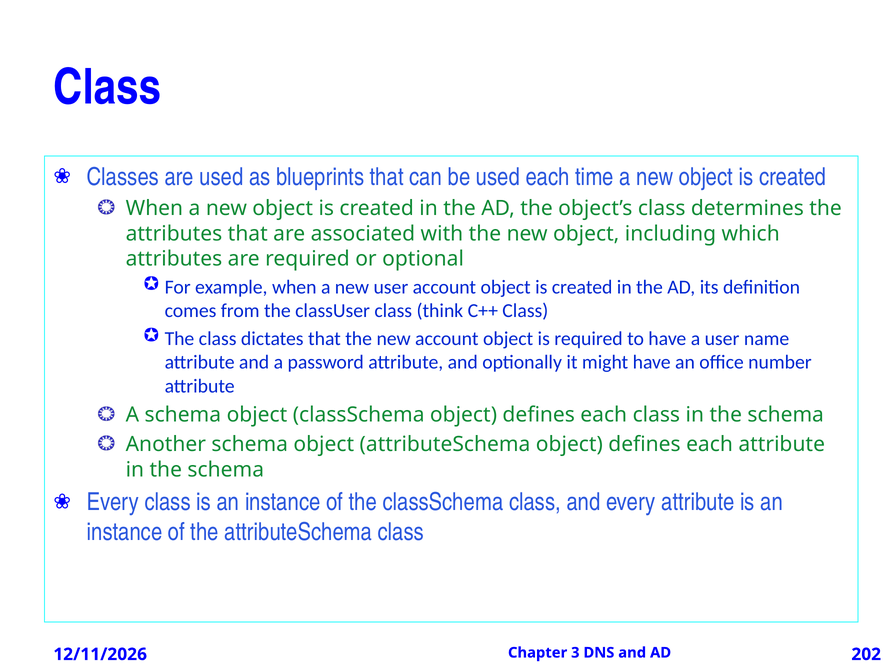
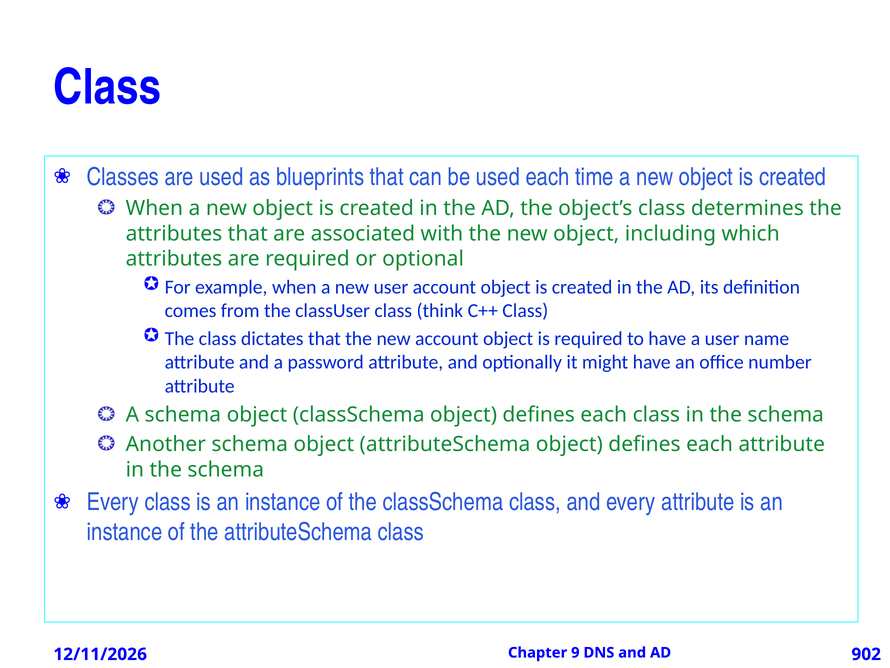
3: 3 -> 9
202: 202 -> 902
